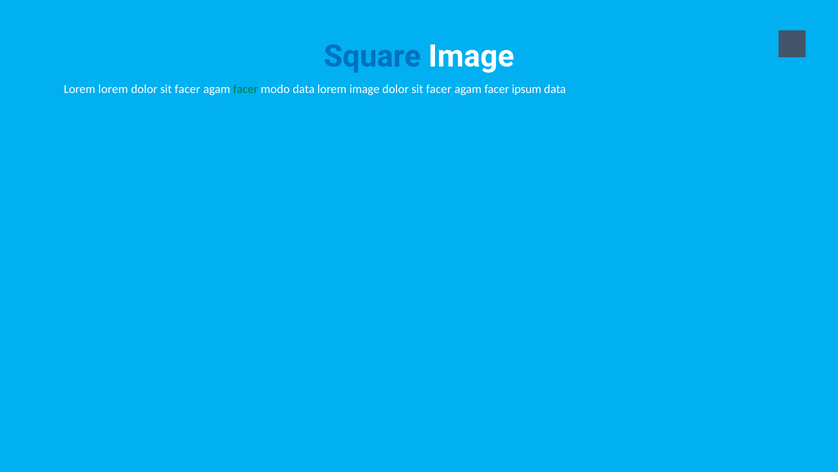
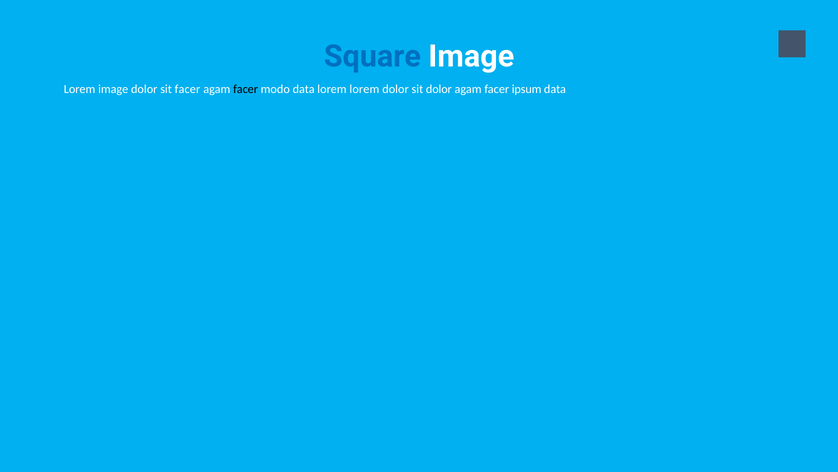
Lorem lorem: lorem -> image
facer at (246, 89) colour: green -> black
lorem image: image -> lorem
facer at (439, 89): facer -> dolor
